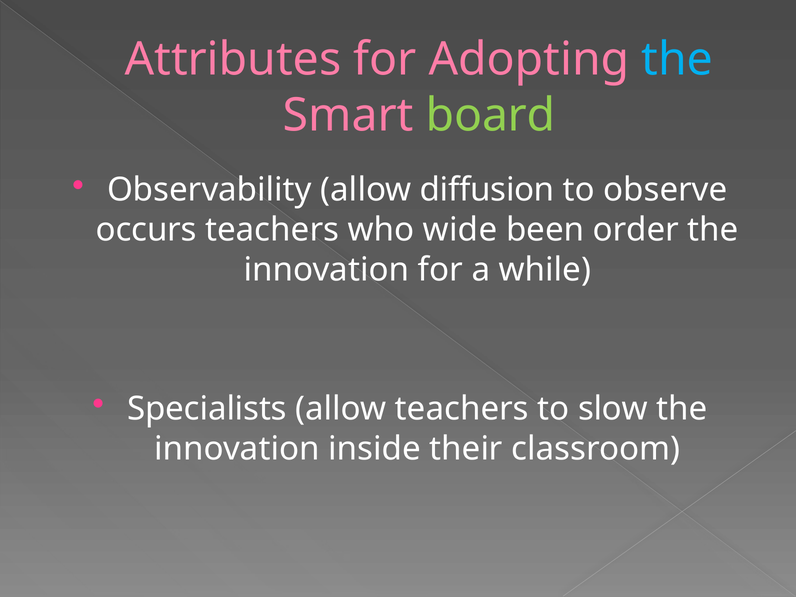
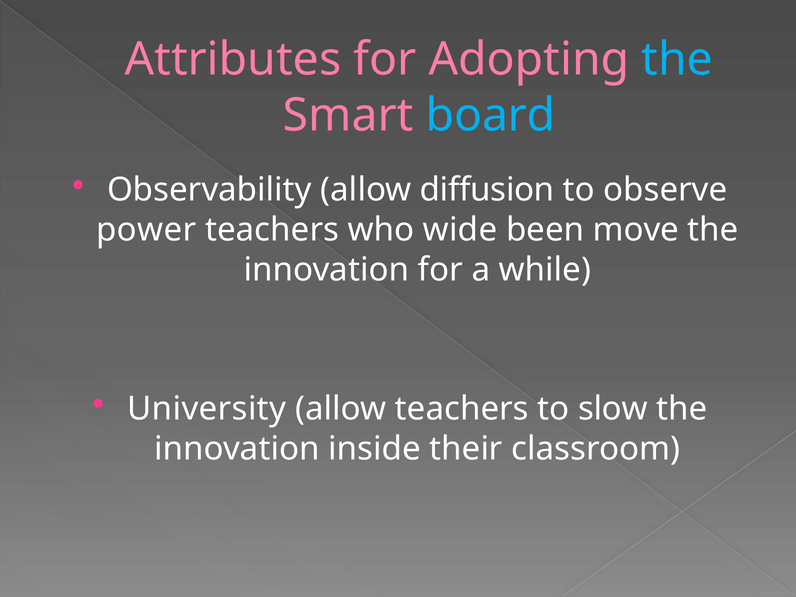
board colour: light green -> light blue
occurs: occurs -> power
order: order -> move
Specialists: Specialists -> University
